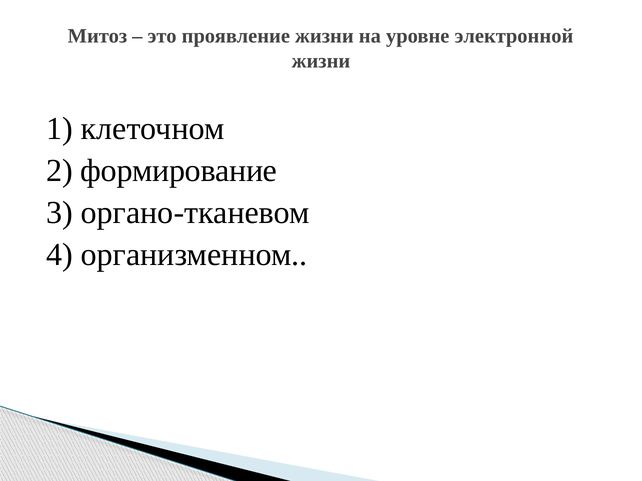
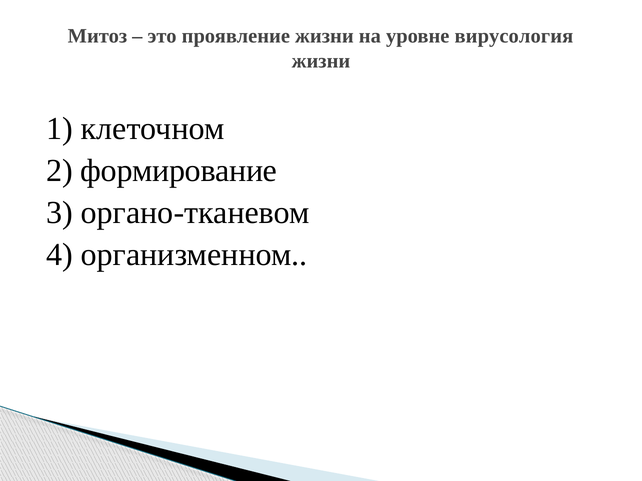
электронной: электронной -> вирусология
